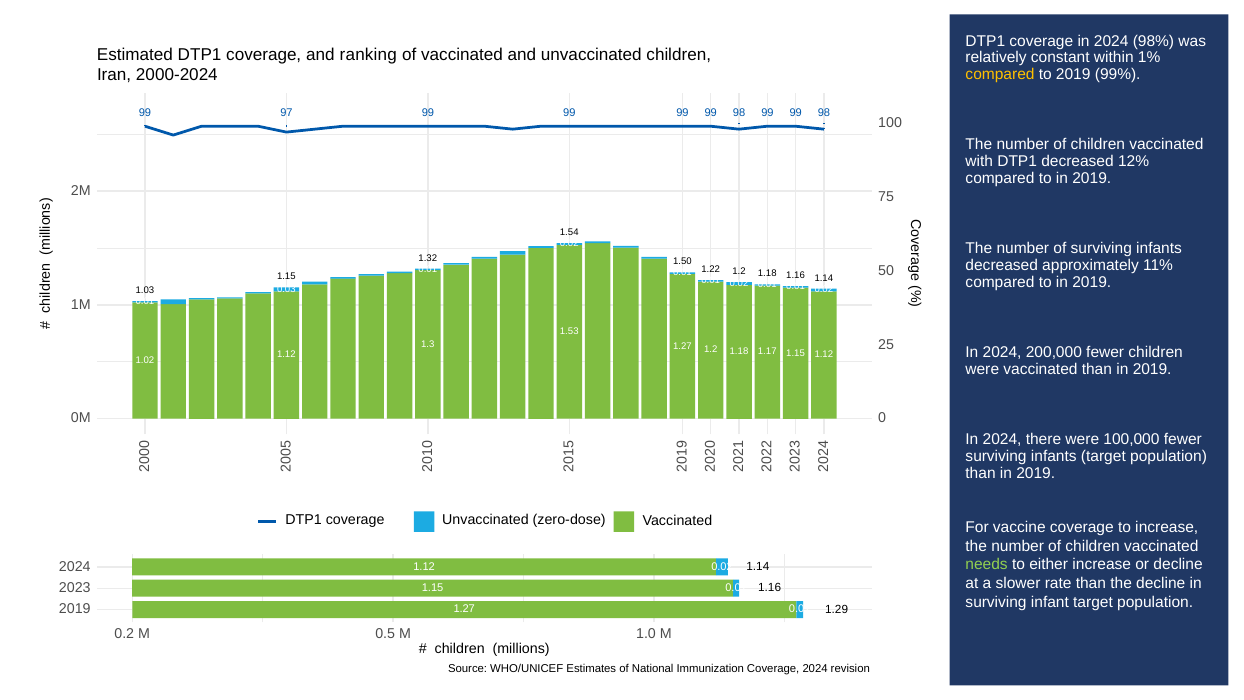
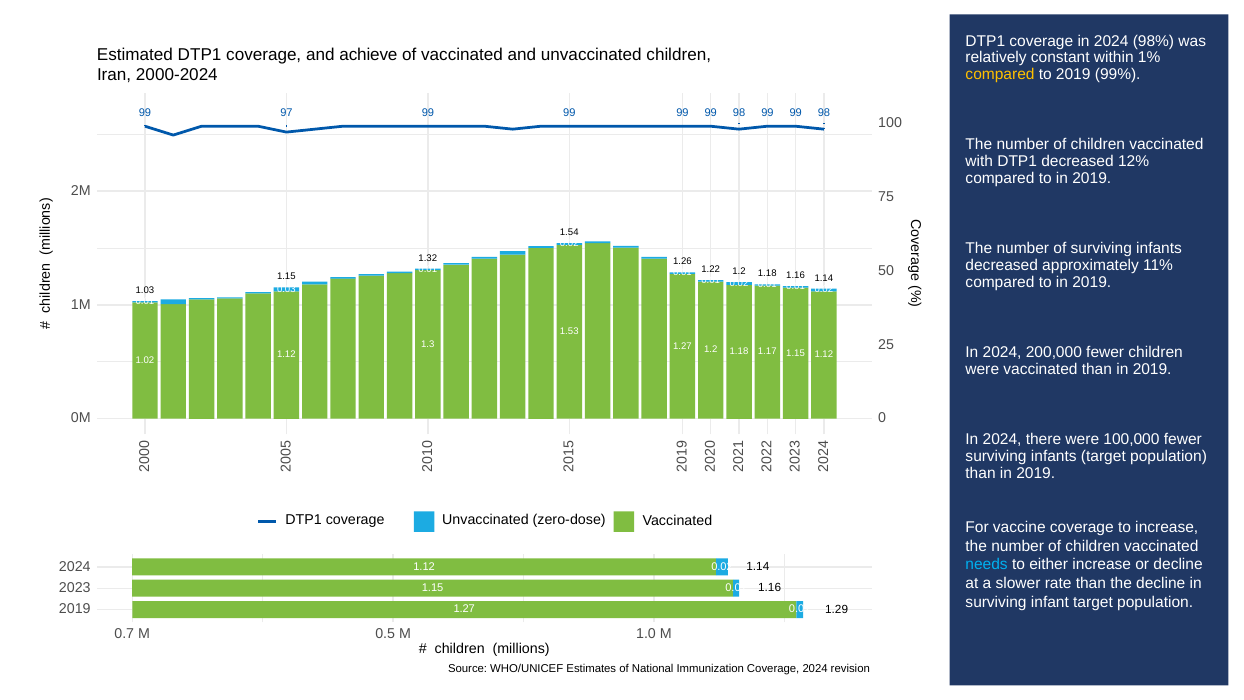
ranking: ranking -> achieve
1.50: 1.50 -> 1.26
needs colour: light green -> light blue
0.2: 0.2 -> 0.7
